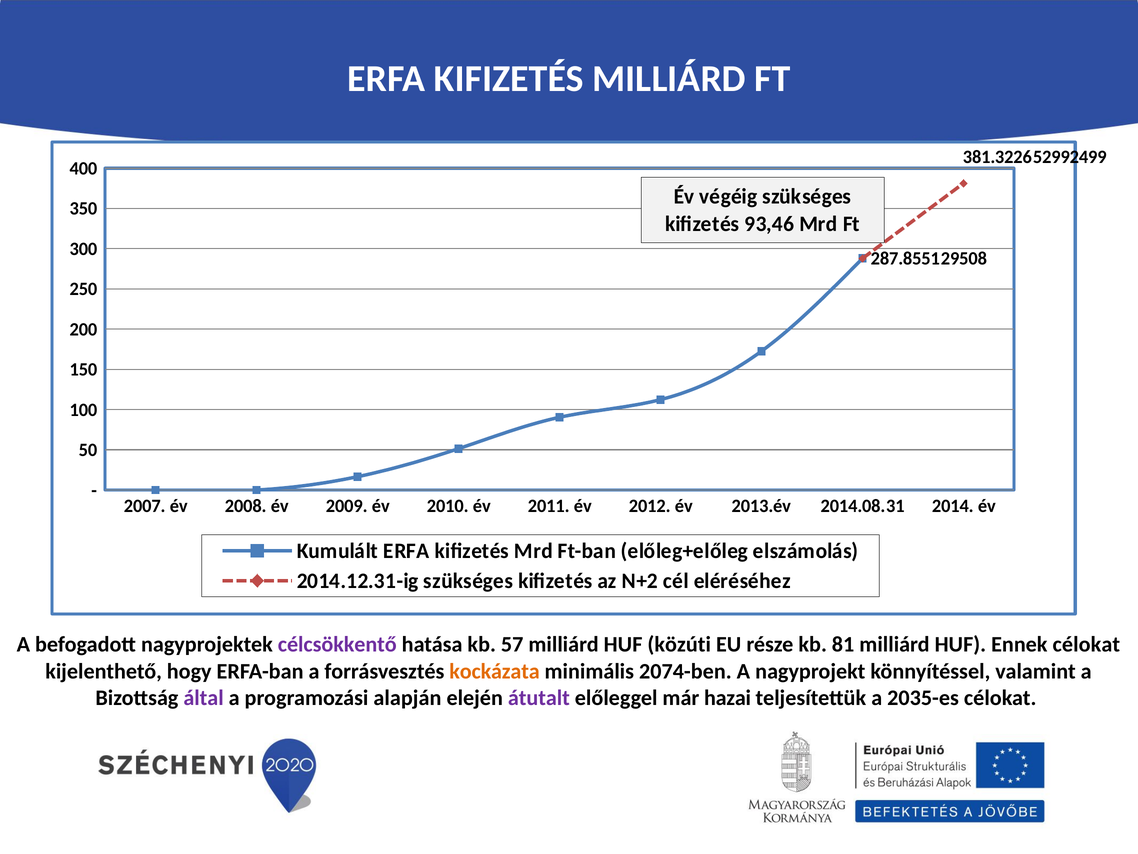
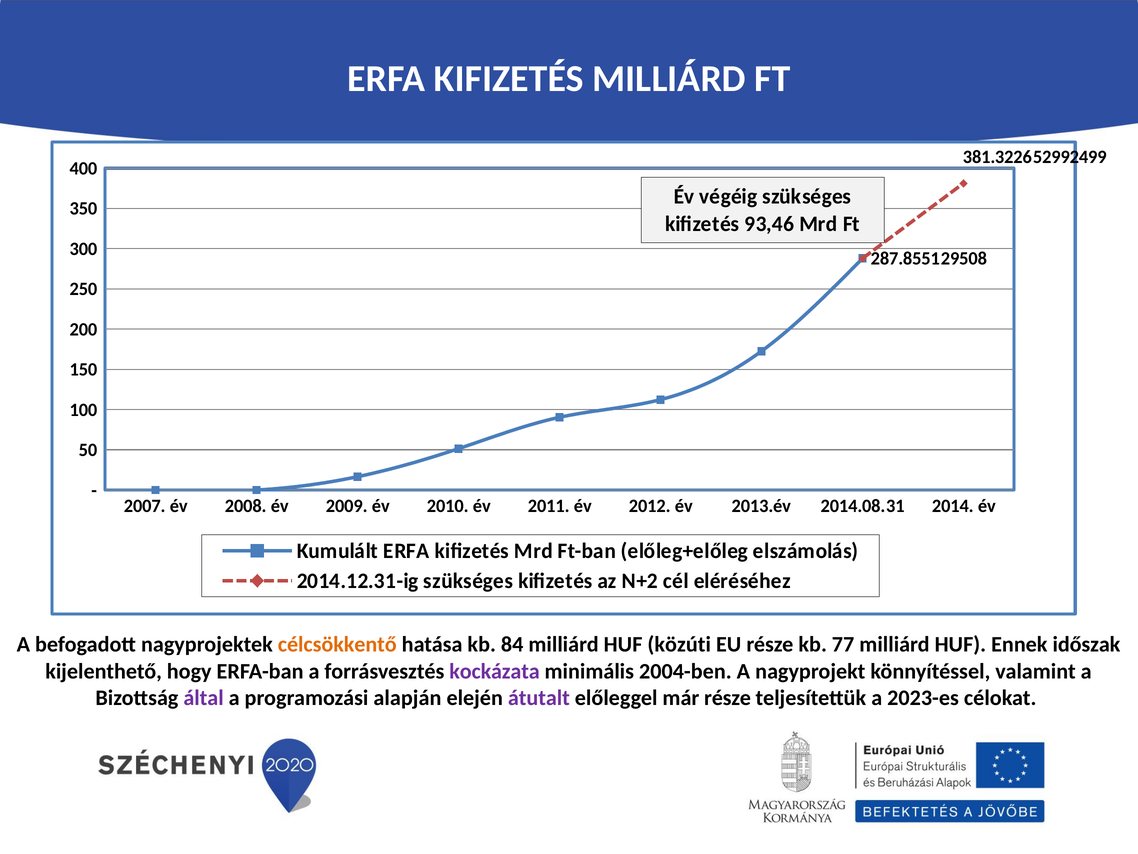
célcsökkentő colour: purple -> orange
57: 57 -> 84
81: 81 -> 77
Ennek célokat: célokat -> időszak
kockázata colour: orange -> purple
2074-ben: 2074-ben -> 2004-ben
már hazai: hazai -> része
2035-es: 2035-es -> 2023-es
